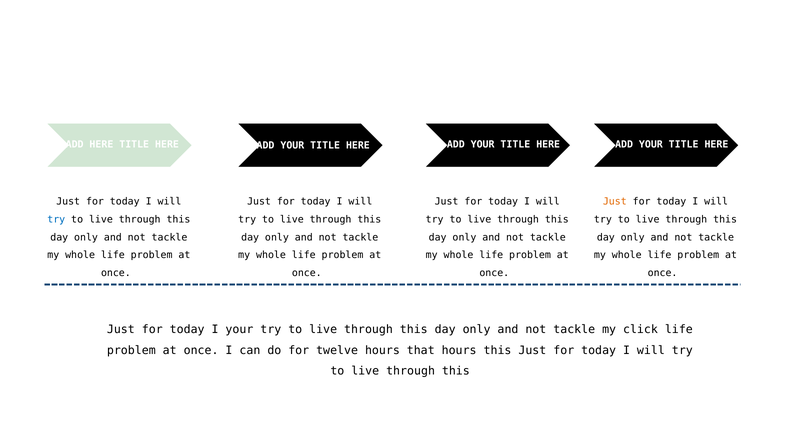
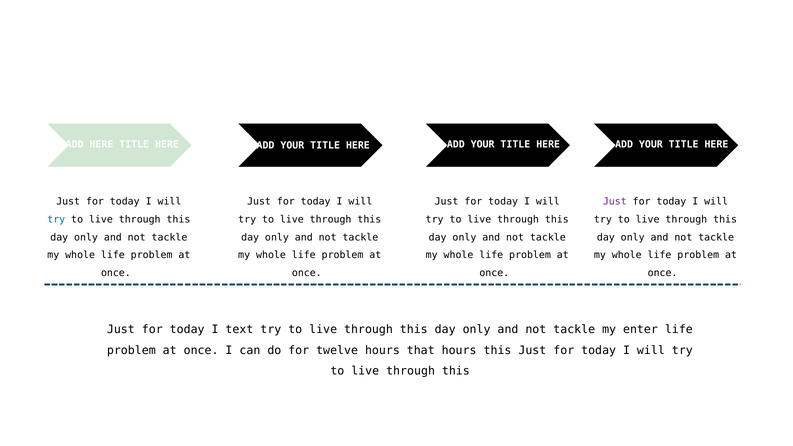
Just at (615, 202) colour: orange -> purple
I your: your -> text
click: click -> enter
